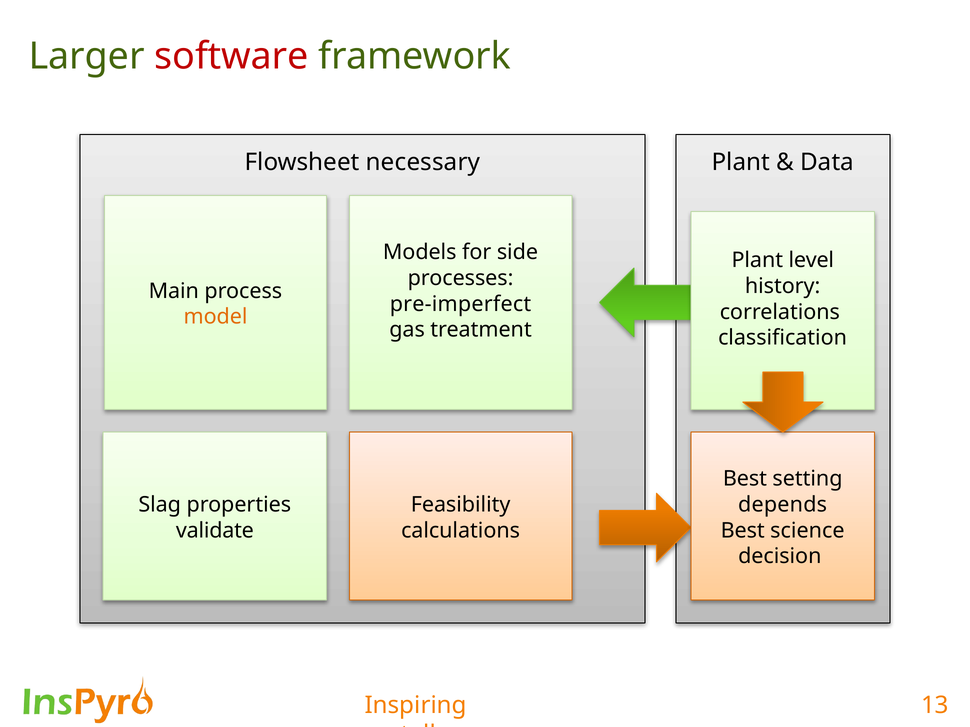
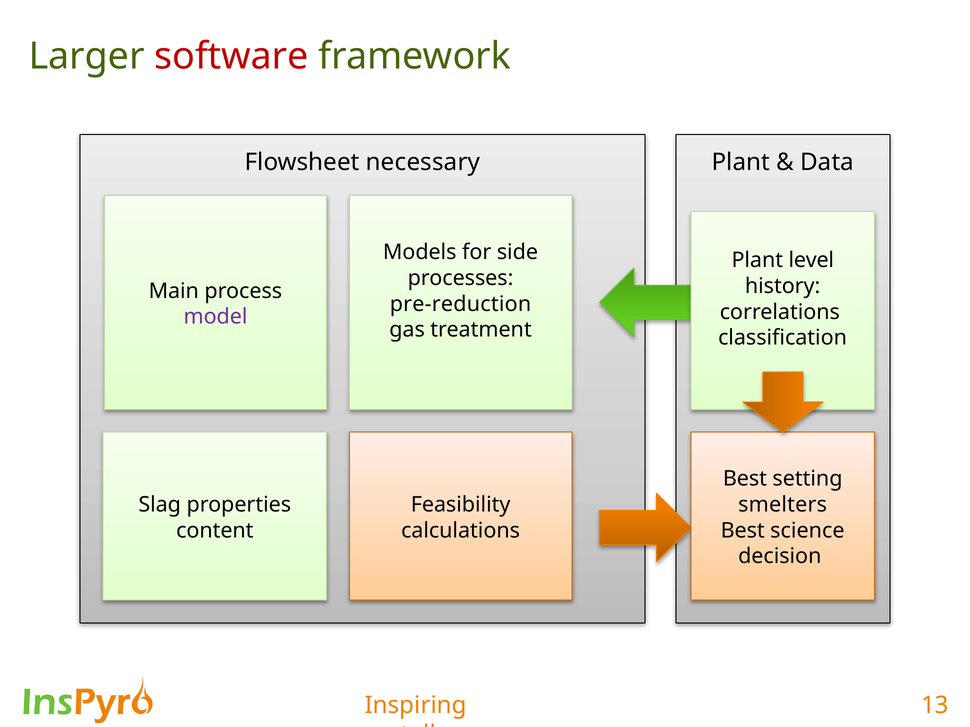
pre-imperfect: pre-imperfect -> pre-reduction
model colour: orange -> purple
depends: depends -> smelters
validate: validate -> content
